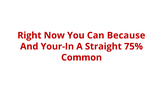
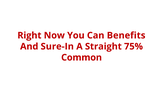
Because: Because -> Benefits
Your-In: Your-In -> Sure-In
